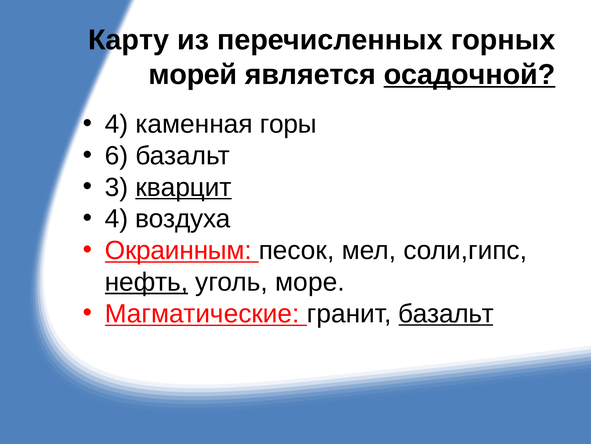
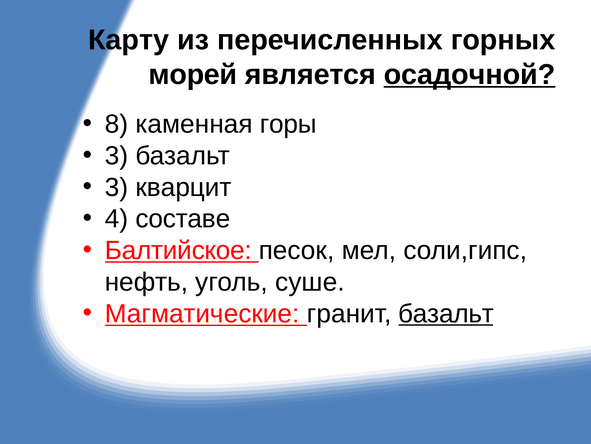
4 at (117, 124): 4 -> 8
6 at (117, 156): 6 -> 3
кварцит underline: present -> none
воздуха: воздуха -> составе
Окраинным: Окраинным -> Балтийское
нефть underline: present -> none
море: море -> суше
